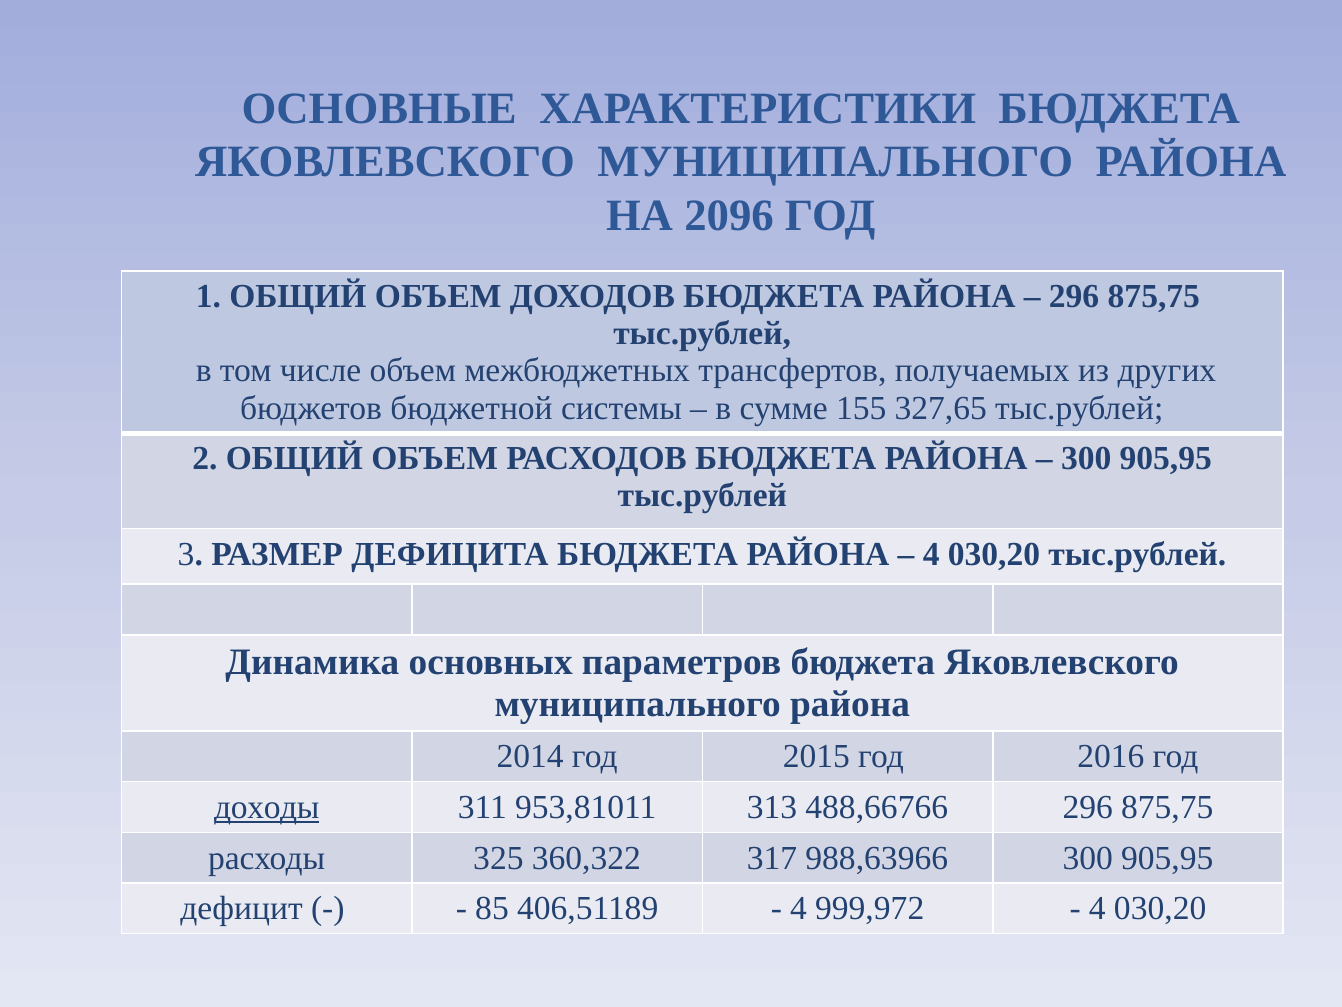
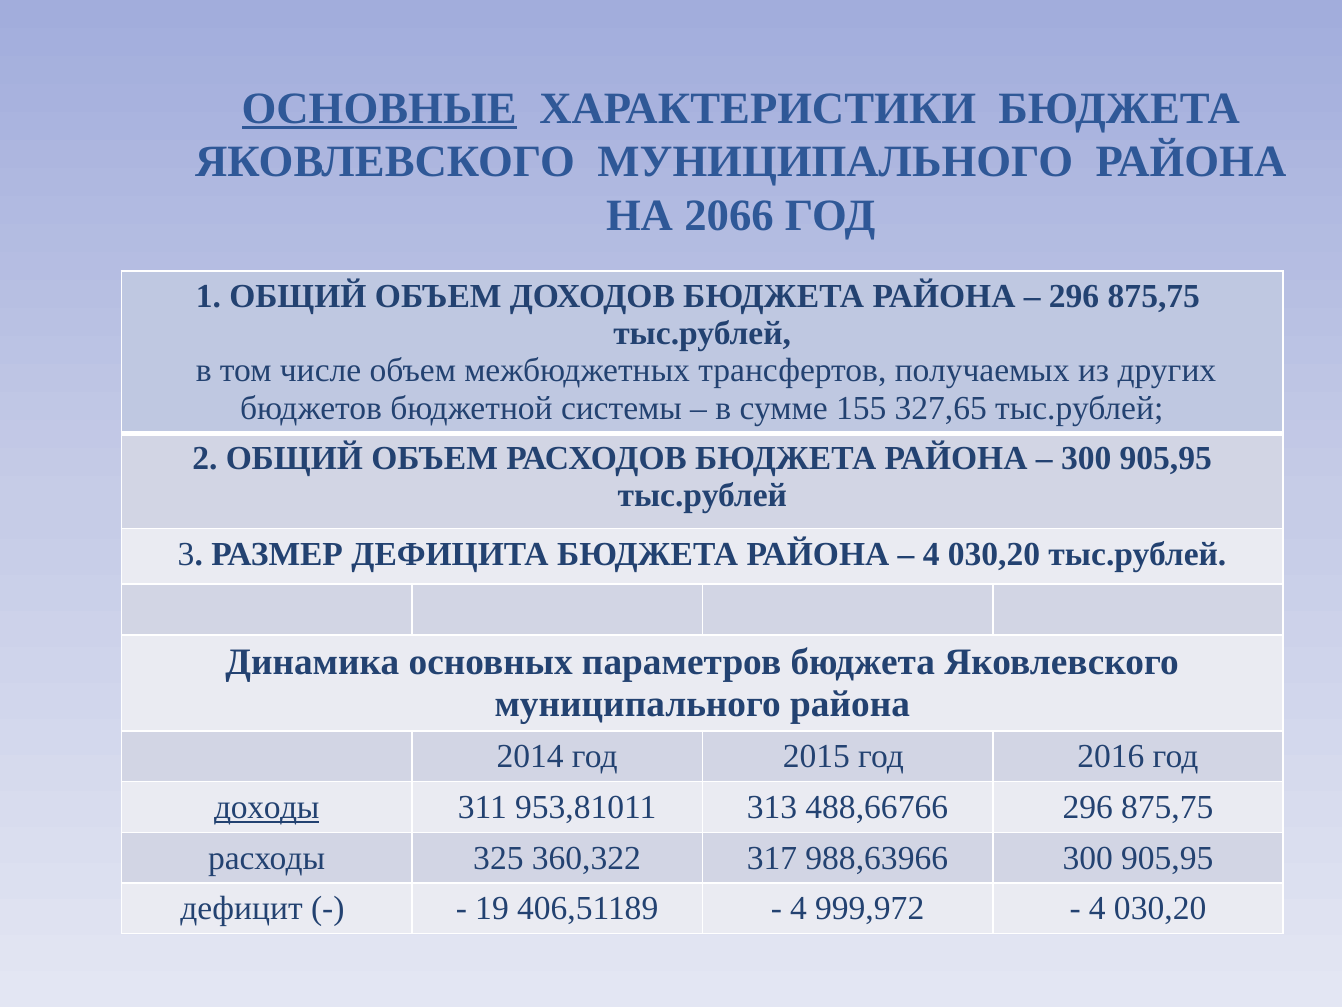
ОСНОВНЫЕ underline: none -> present
2096: 2096 -> 2066
85: 85 -> 19
